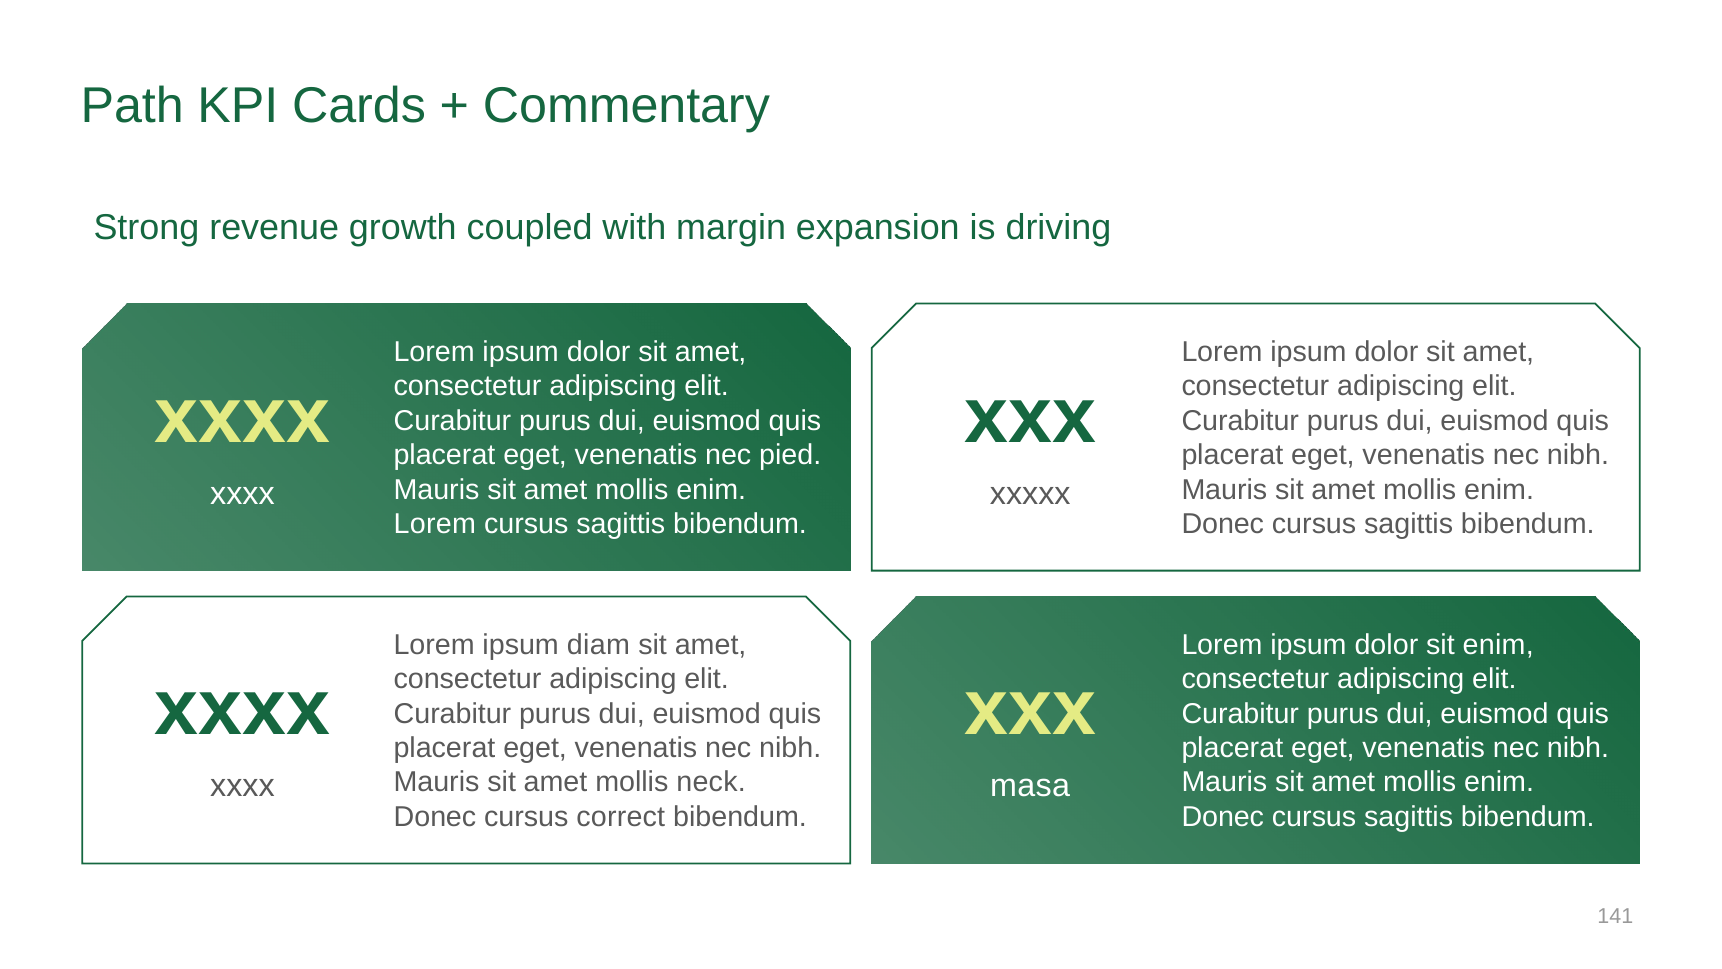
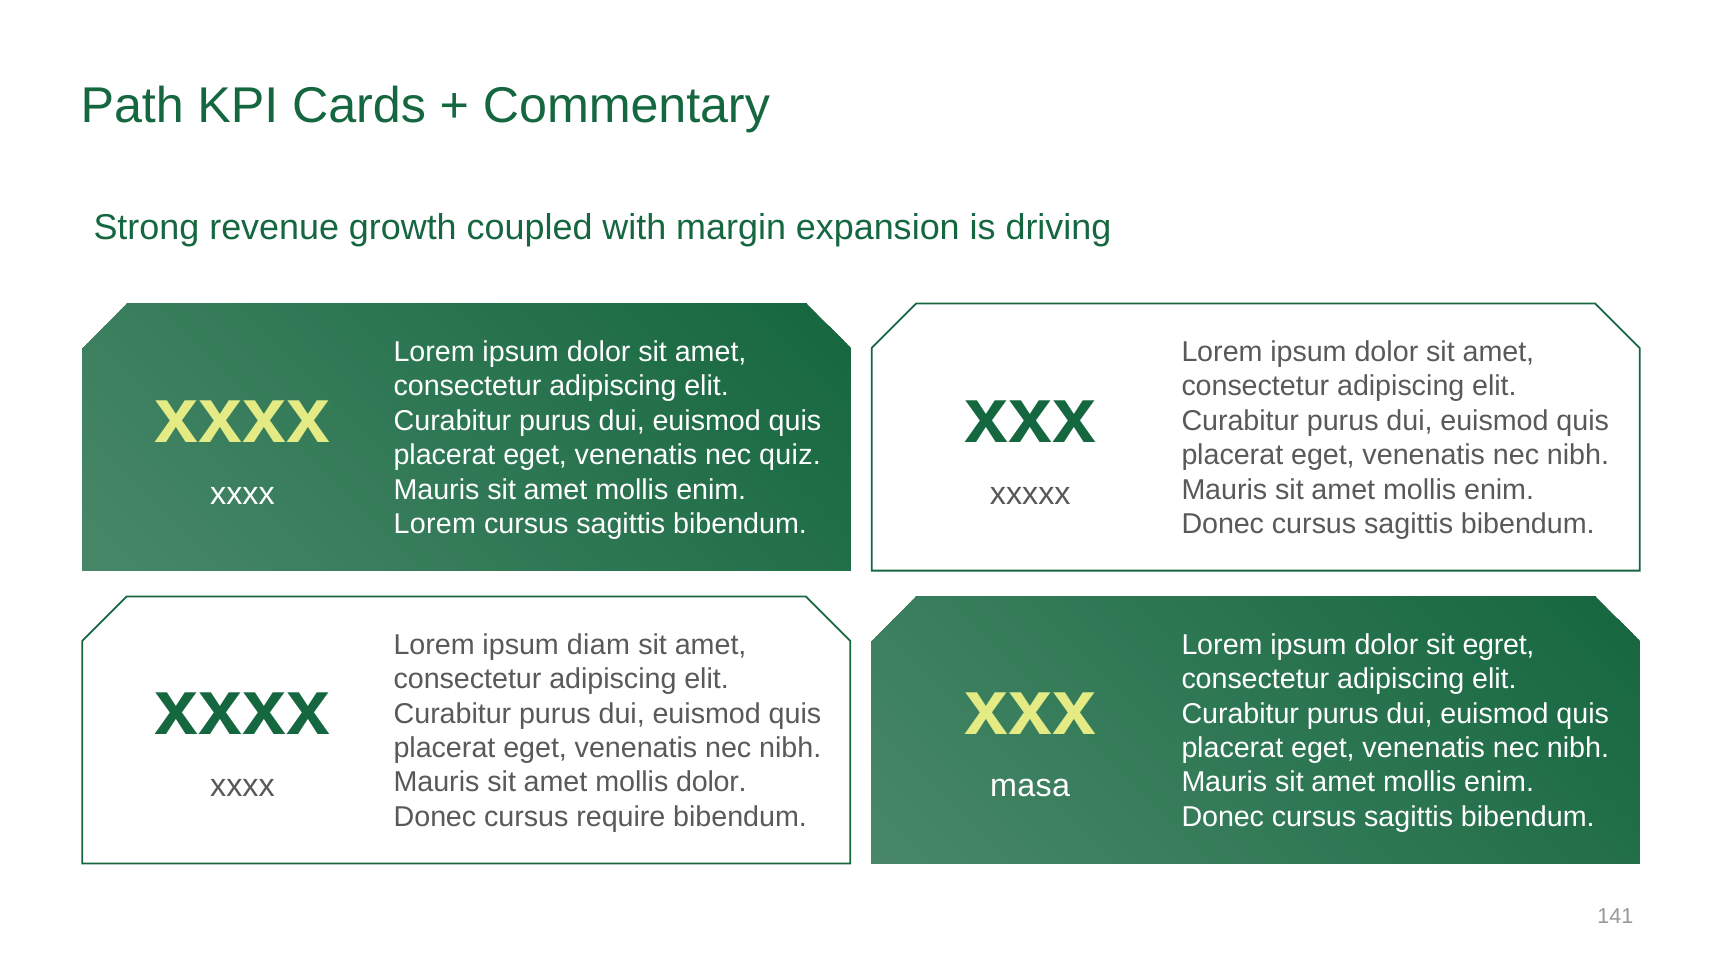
pied: pied -> quiz
sit enim: enim -> egret
mollis neck: neck -> dolor
correct: correct -> require
